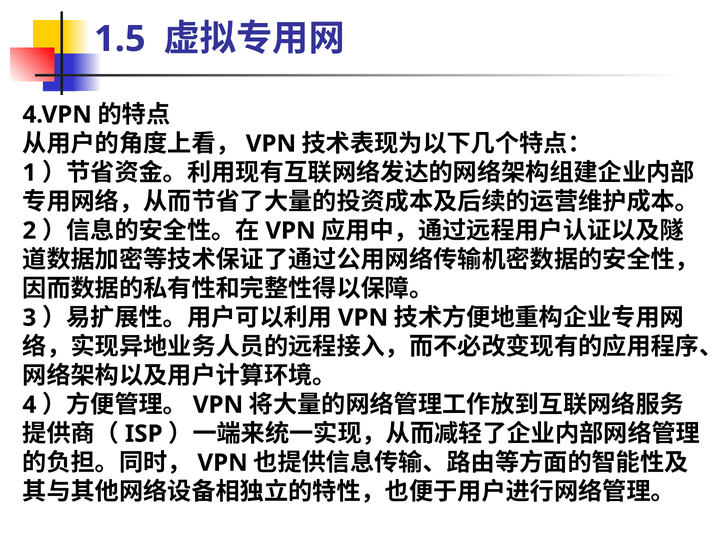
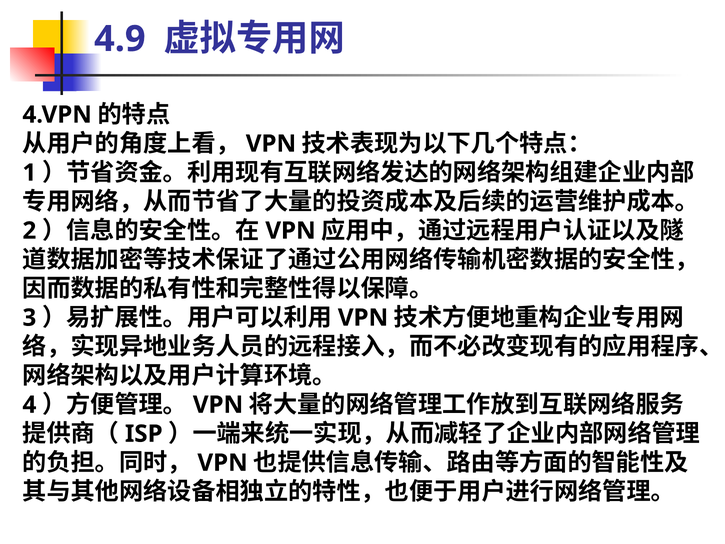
1.5: 1.5 -> 4.9
